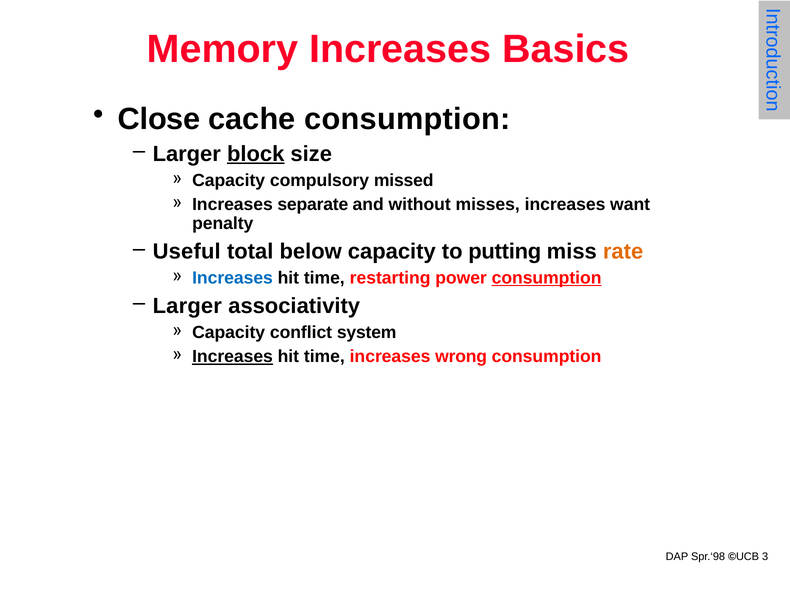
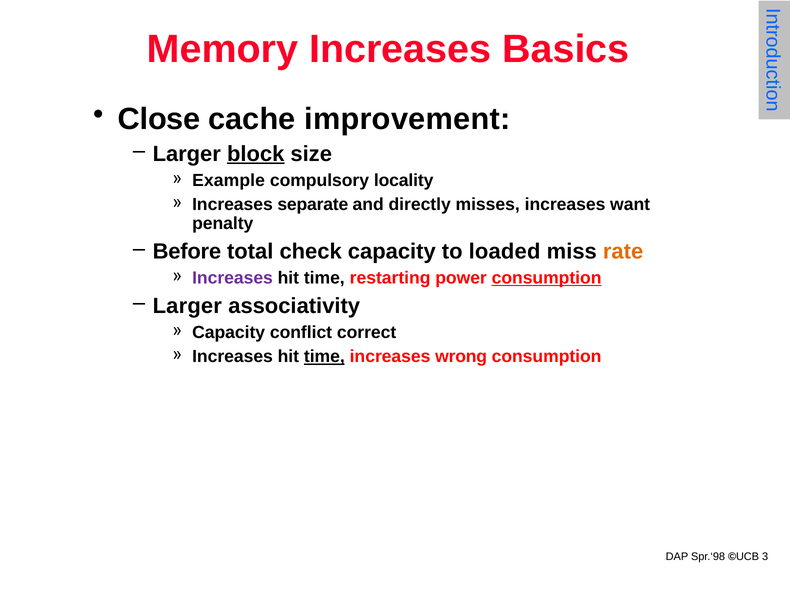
cache consumption: consumption -> improvement
Capacity at (229, 181): Capacity -> Example
missed: missed -> locality
without: without -> directly
Useful: Useful -> Before
below: below -> check
putting: putting -> loaded
Increases at (233, 278) colour: blue -> purple
system: system -> correct
Increases at (233, 357) underline: present -> none
time at (324, 357) underline: none -> present
